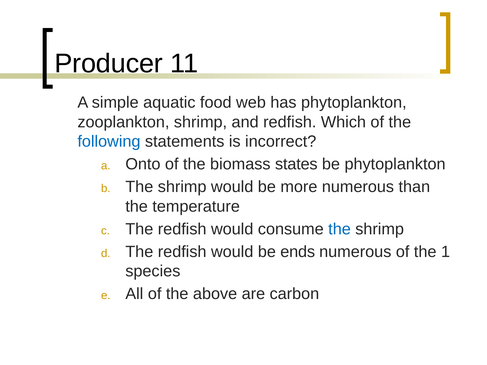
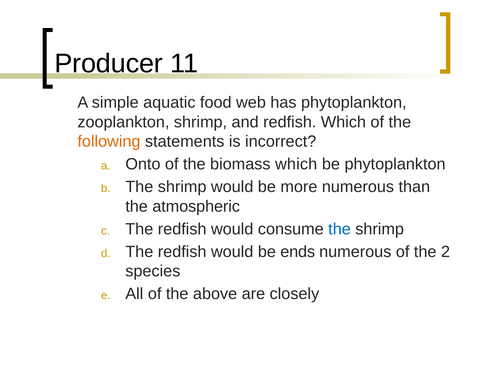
following colour: blue -> orange
biomass states: states -> which
temperature: temperature -> atmospheric
1: 1 -> 2
carbon: carbon -> closely
